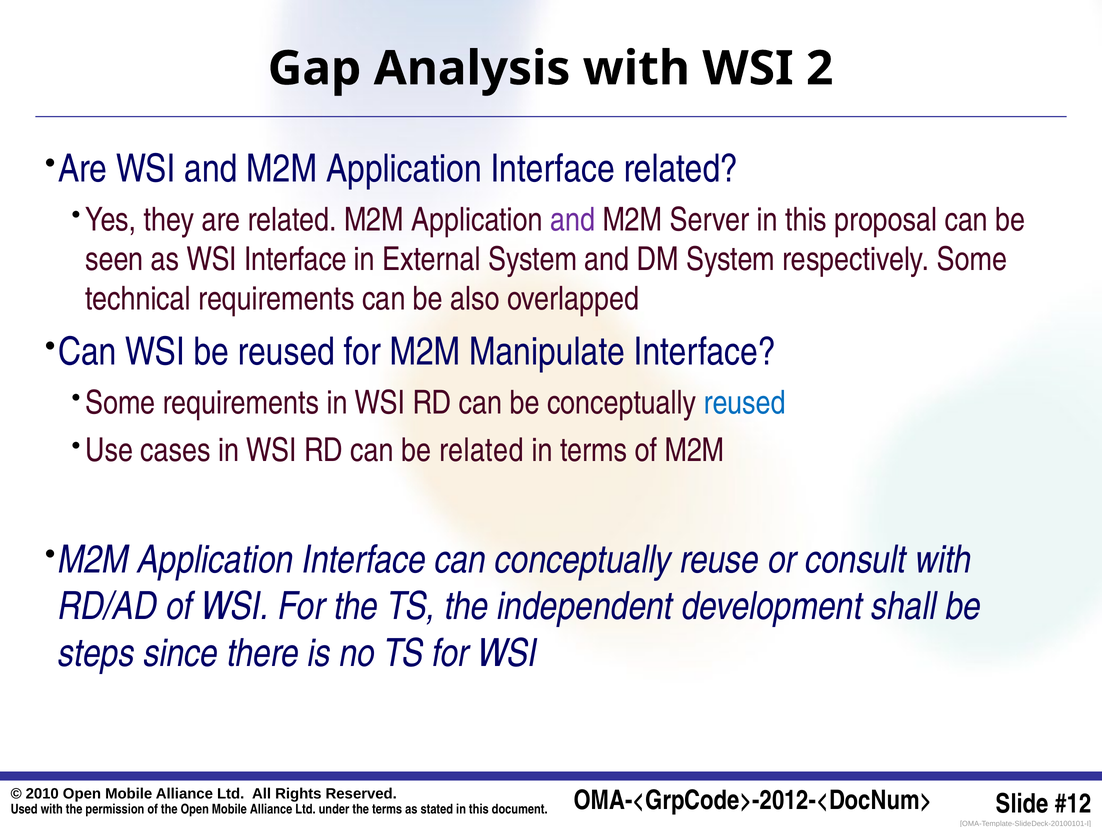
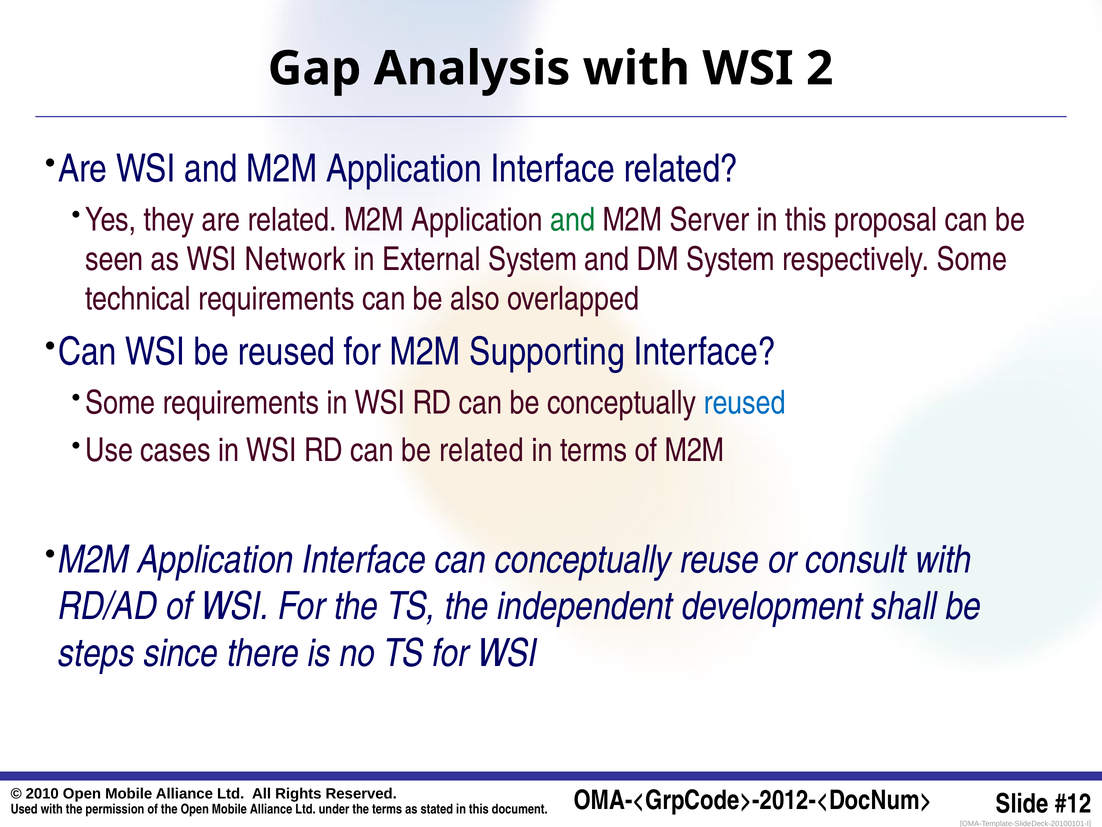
and at (573, 220) colour: purple -> green
WSI Interface: Interface -> Network
Manipulate: Manipulate -> Supporting
